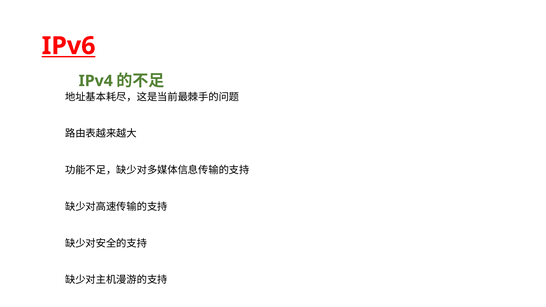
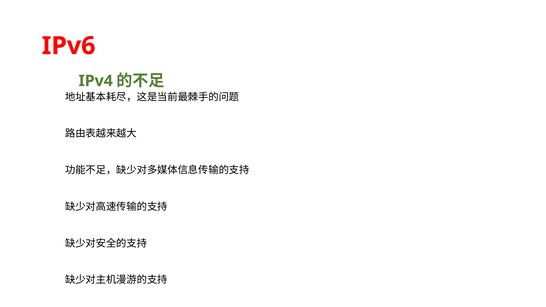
IPv6 underline: present -> none
